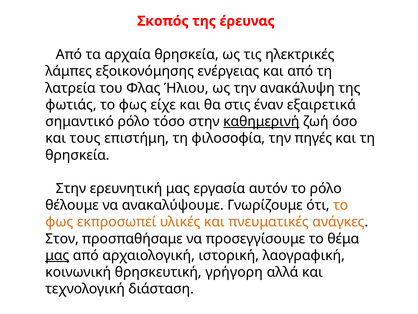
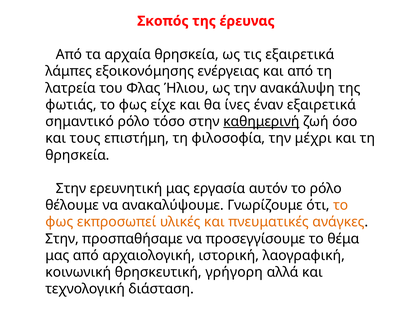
τις ηλεκτρικές: ηλεκτρικές -> εξαιρετικά
στις: στις -> ίνες
πηγές: πηγές -> μέχρι
Στον at (62, 238): Στον -> Στην
μας at (57, 255) underline: present -> none
